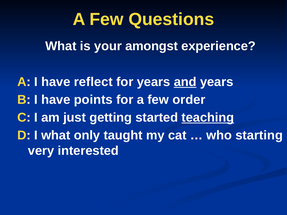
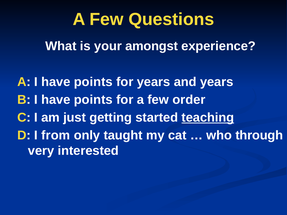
A I have reflect: reflect -> points
and underline: present -> none
I what: what -> from
starting: starting -> through
